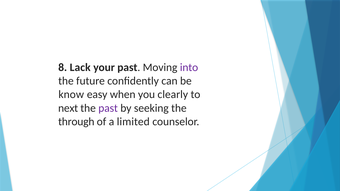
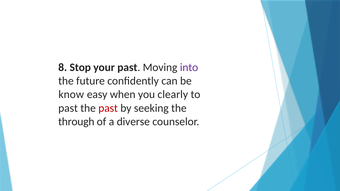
Lack: Lack -> Stop
next at (68, 108): next -> past
past at (108, 108) colour: purple -> red
limited: limited -> diverse
